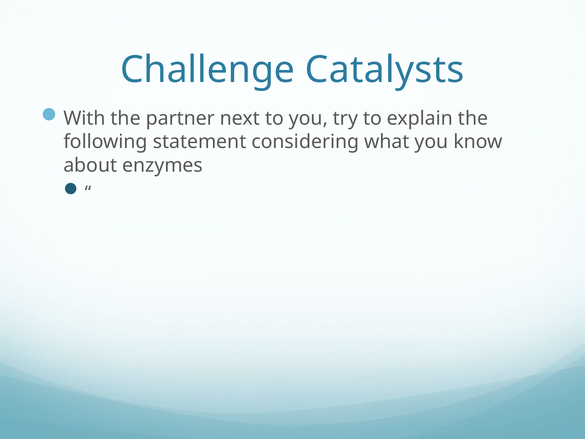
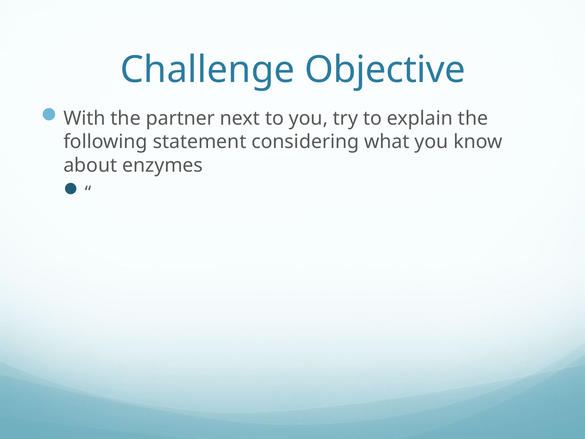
Catalysts: Catalysts -> Objective
